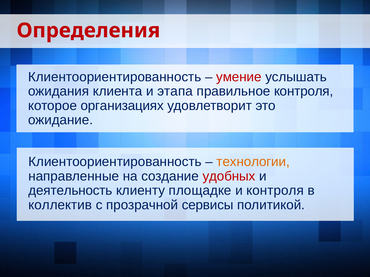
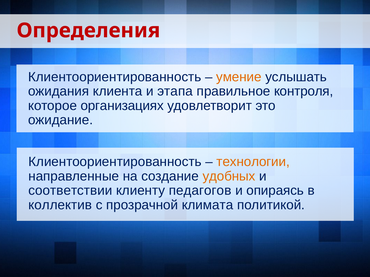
умение colour: red -> orange
удобных colour: red -> orange
деятельность: деятельность -> соответствии
площадке: площадке -> педагогов
и контроля: контроля -> опираясь
сервисы: сервисы -> климата
